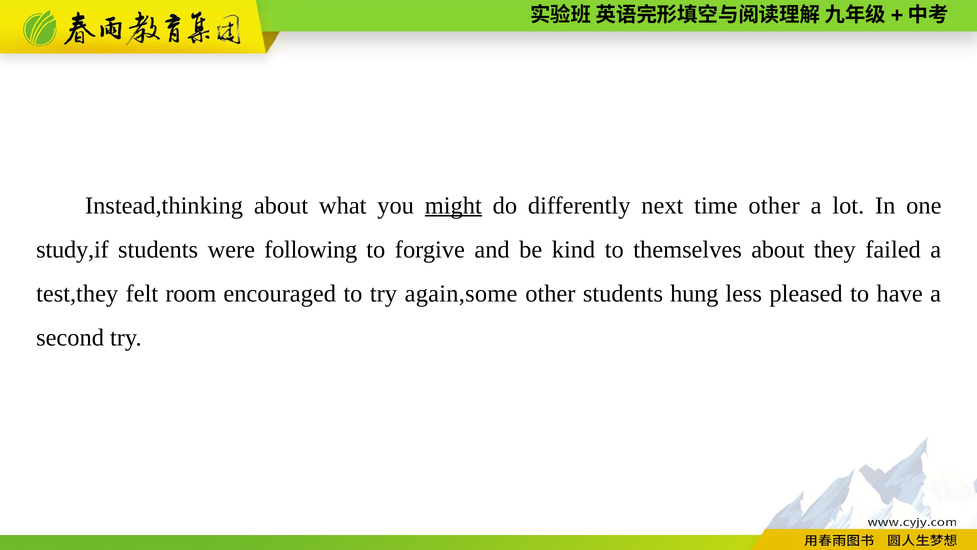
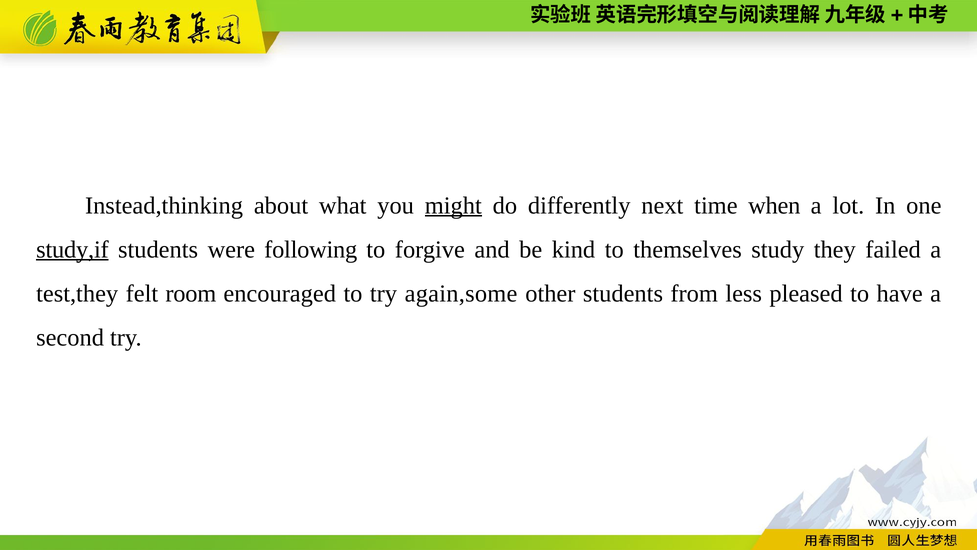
time other: other -> when
study,if underline: none -> present
themselves about: about -> study
hung: hung -> from
